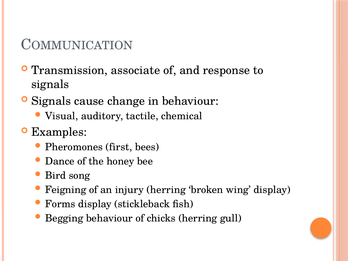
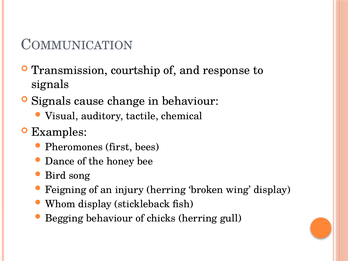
associate: associate -> courtship
Forms: Forms -> Whom
